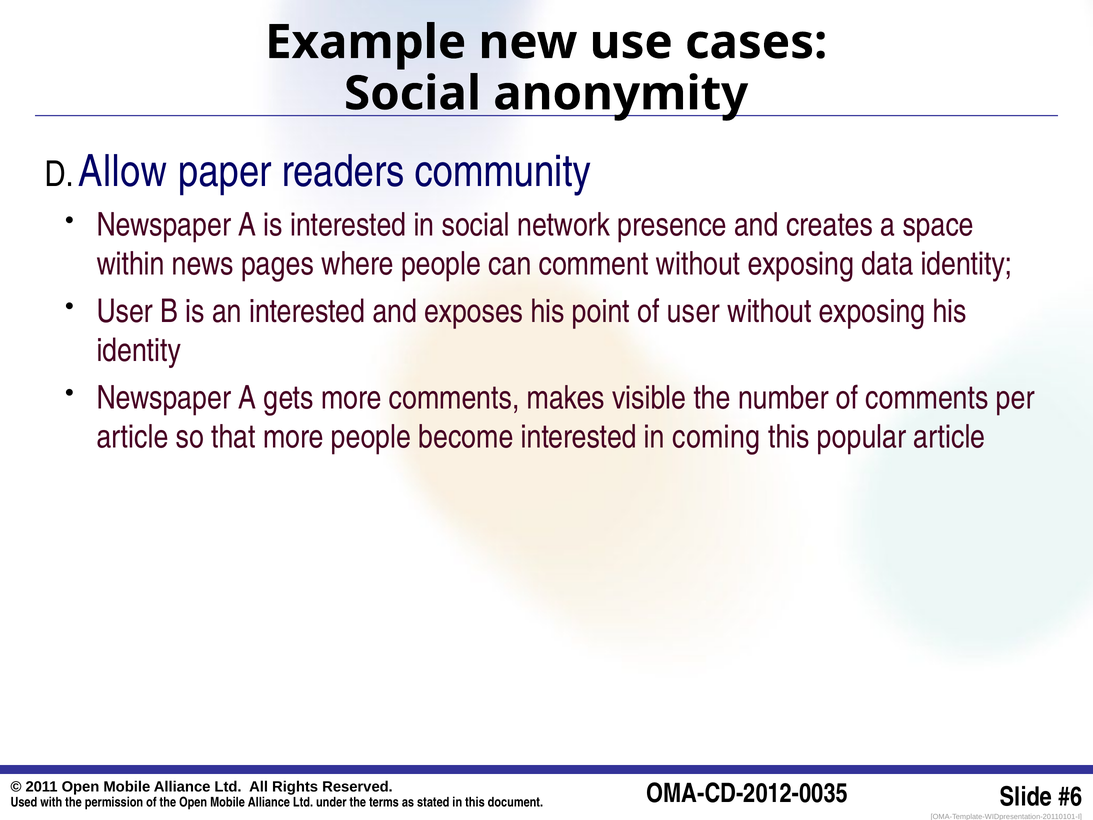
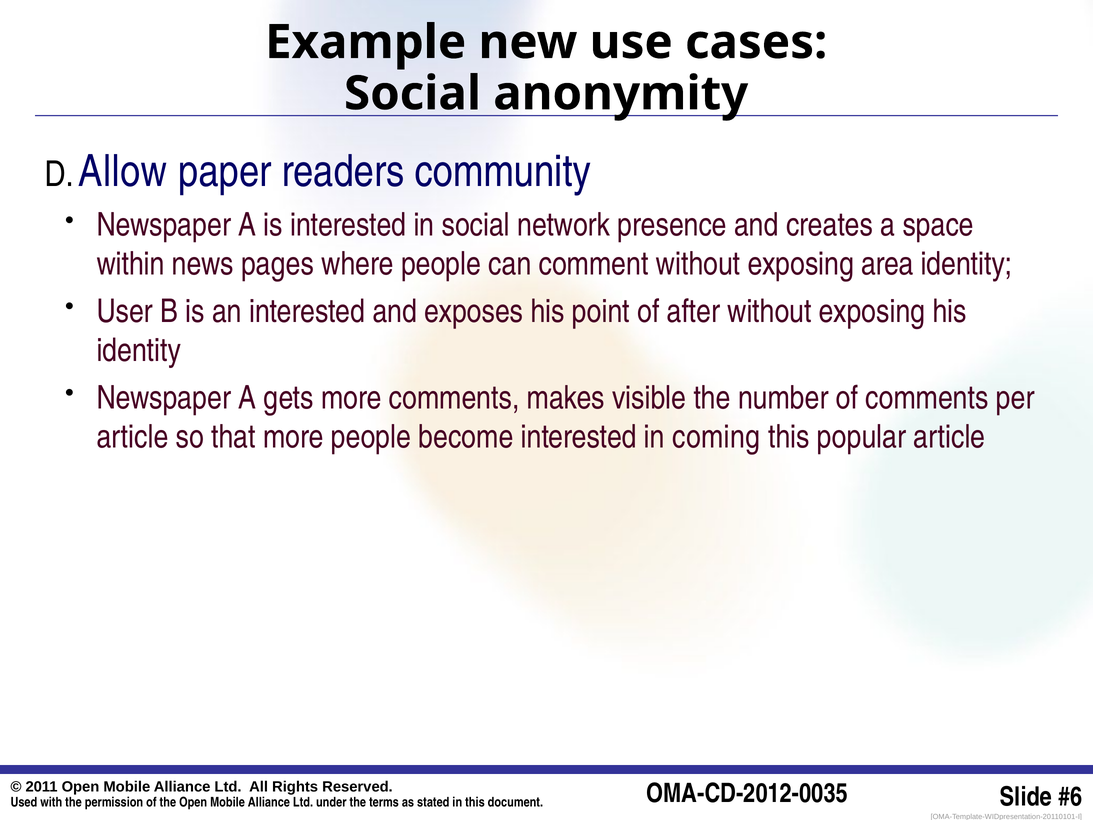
data: data -> area
of user: user -> after
